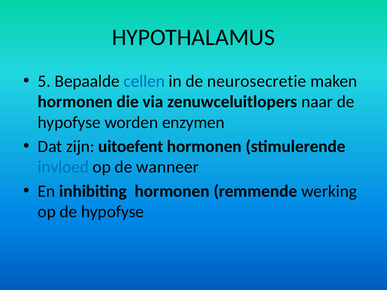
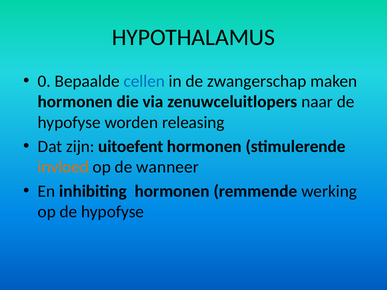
5: 5 -> 0
neurosecretie: neurosecretie -> zwangerschap
enzymen: enzymen -> releasing
invloed colour: blue -> orange
